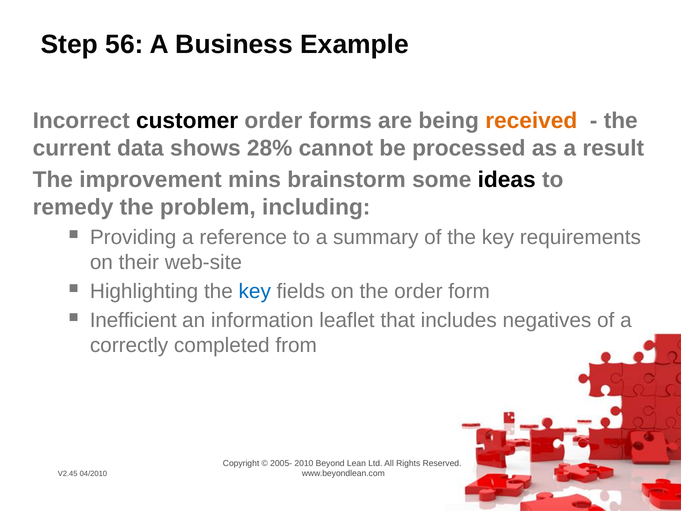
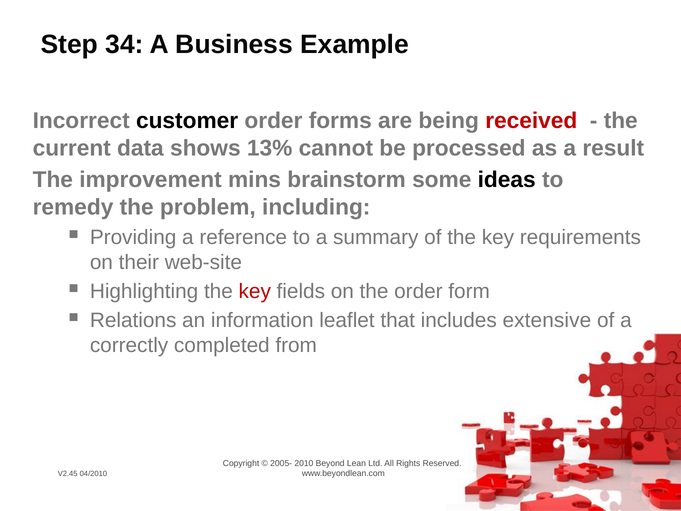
56: 56 -> 34
received colour: orange -> red
28%: 28% -> 13%
key at (255, 291) colour: blue -> red
Inefficient: Inefficient -> Relations
negatives: negatives -> extensive
